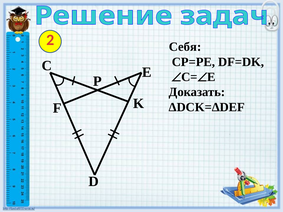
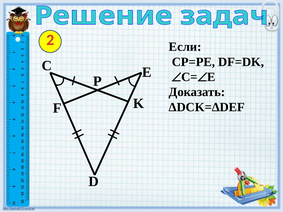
Себя: Себя -> Если
